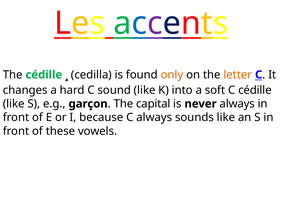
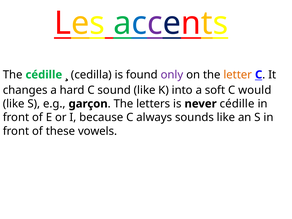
only colour: orange -> purple
C cédille: cédille -> would
capital: capital -> letters
never always: always -> cédille
